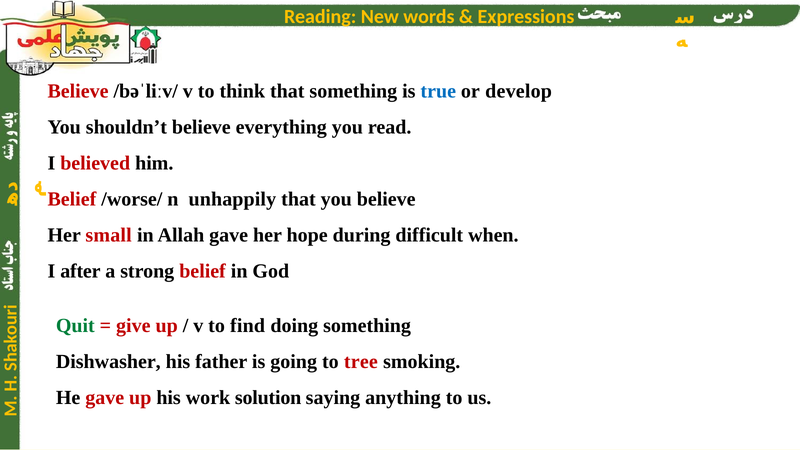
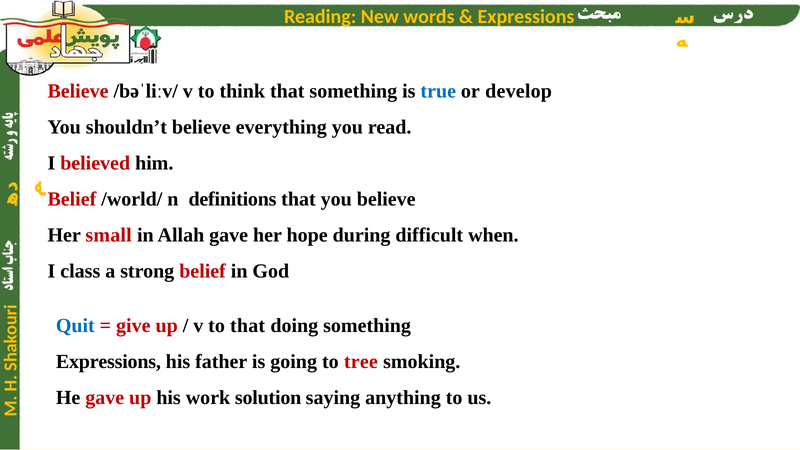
/worse/: /worse/ -> /world/
unhappily: unhappily -> definitions
after: after -> class
Quit colour: green -> blue
to find: find -> that
Dishwasher at (108, 361): Dishwasher -> Expressions
